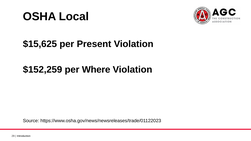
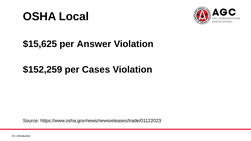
Present: Present -> Answer
Where: Where -> Cases
